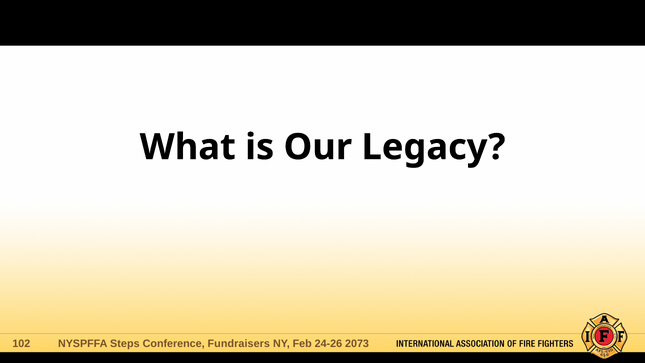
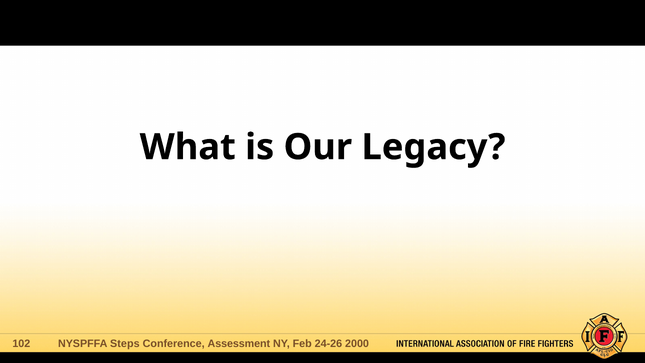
Fundraisers: Fundraisers -> Assessment
2073: 2073 -> 2000
